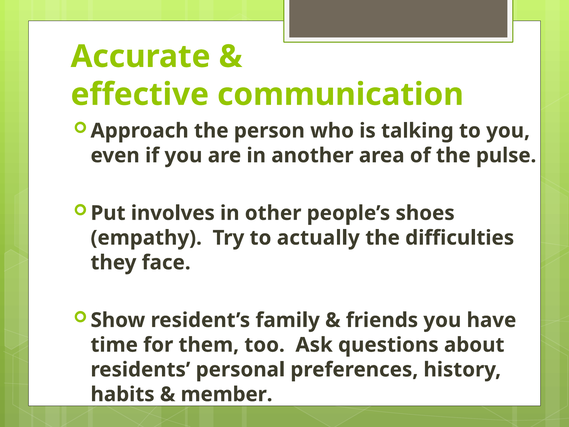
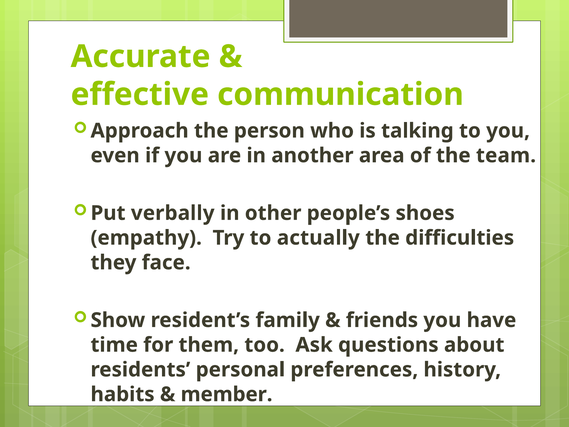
pulse: pulse -> team
involves: involves -> verbally
